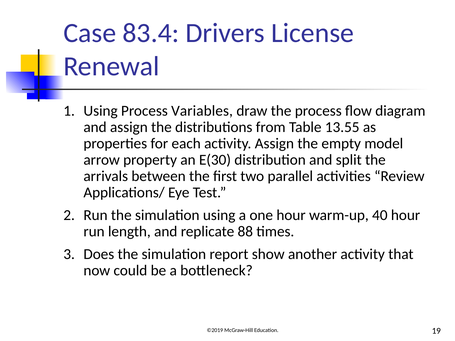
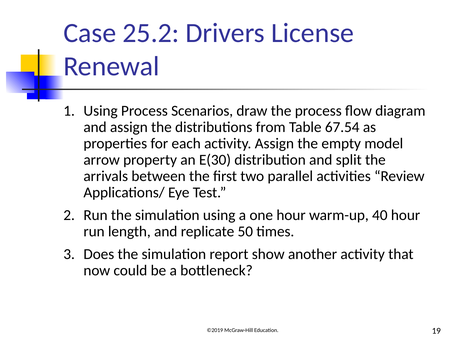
83.4: 83.4 -> 25.2
Variables: Variables -> Scenarios
13.55: 13.55 -> 67.54
88: 88 -> 50
